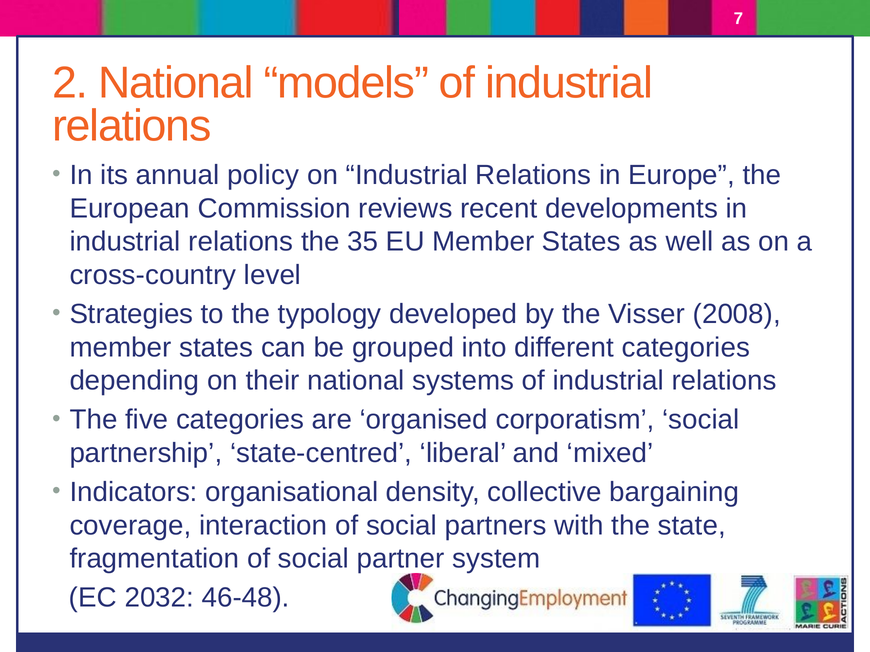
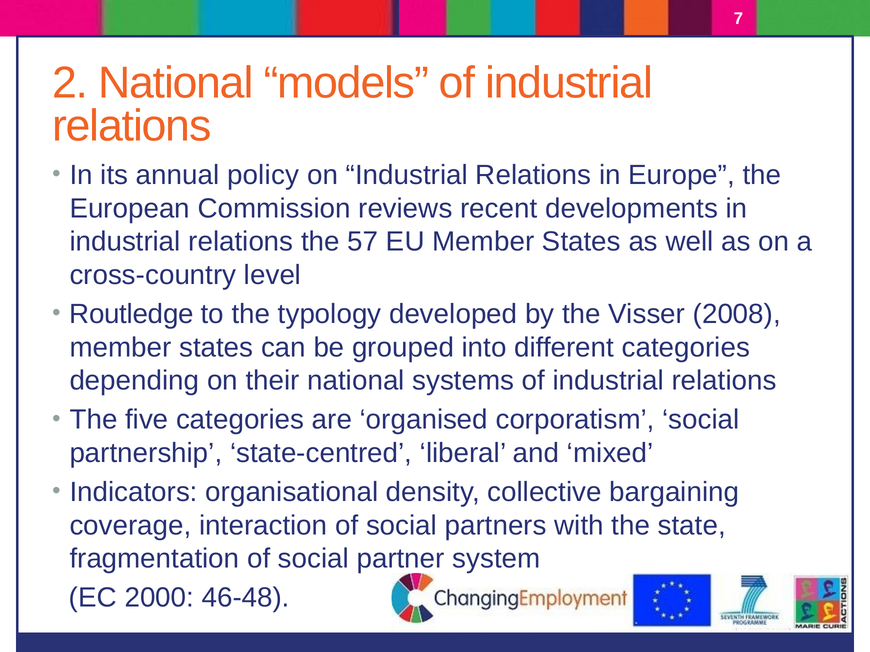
35: 35 -> 57
Strategies: Strategies -> Routledge
2032: 2032 -> 2000
